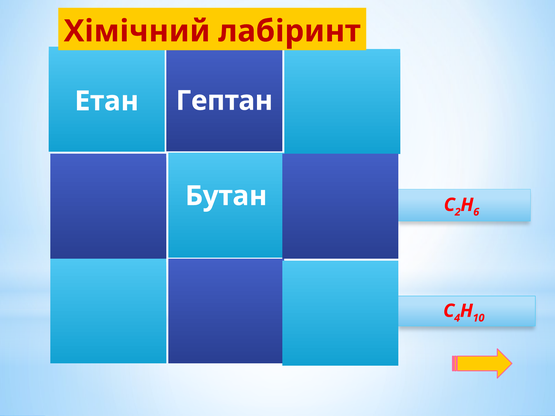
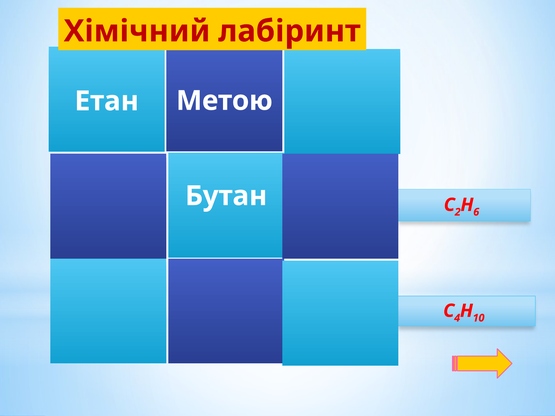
Гептан: Гептан -> Метою
